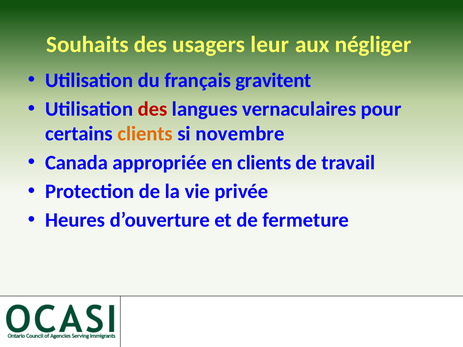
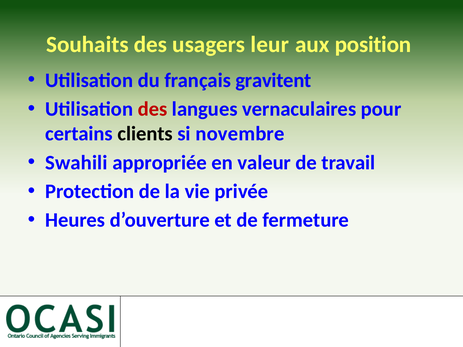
négliger: négliger -> position
clients at (145, 134) colour: orange -> black
Canada: Canada -> Swahili
en clients: clients -> valeur
